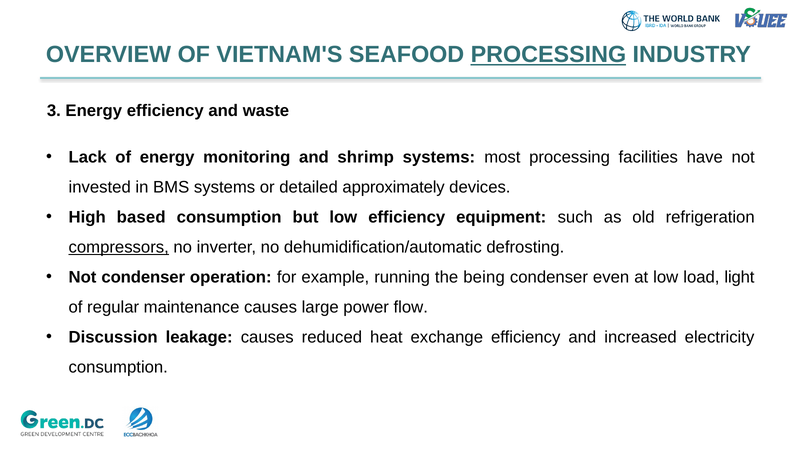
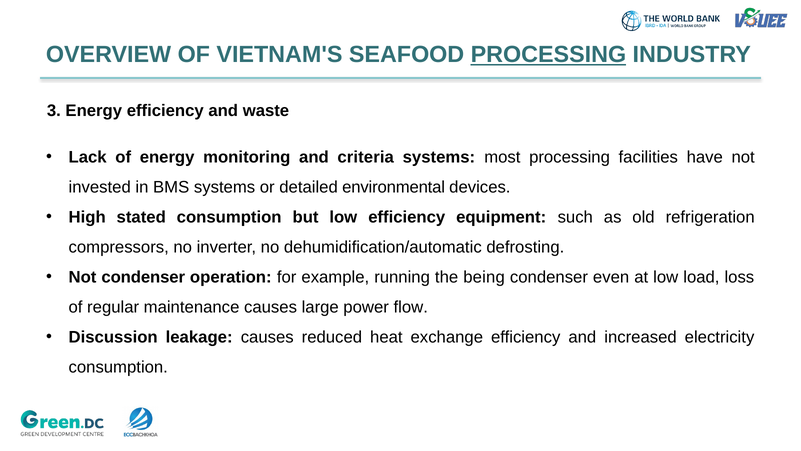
shrimp: shrimp -> criteria
approximately: approximately -> environmental
based: based -> stated
compressors underline: present -> none
light: light -> loss
